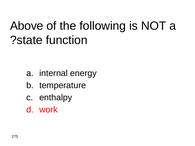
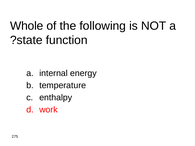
Above: Above -> Whole
